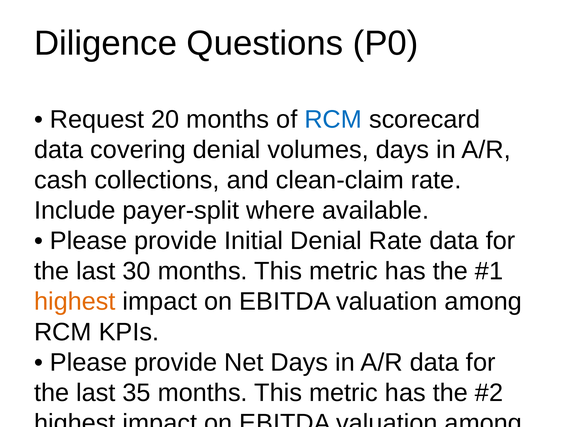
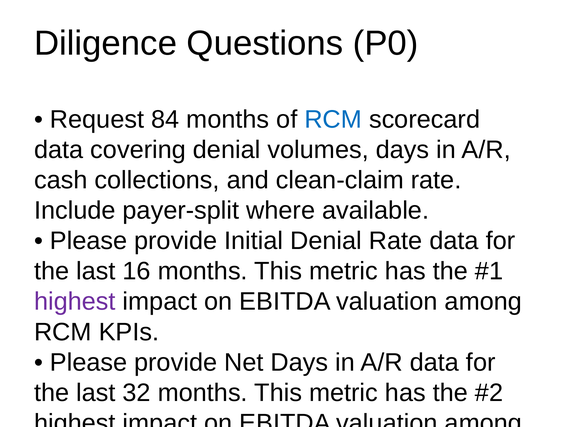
20: 20 -> 84
30: 30 -> 16
highest at (75, 301) colour: orange -> purple
35: 35 -> 32
